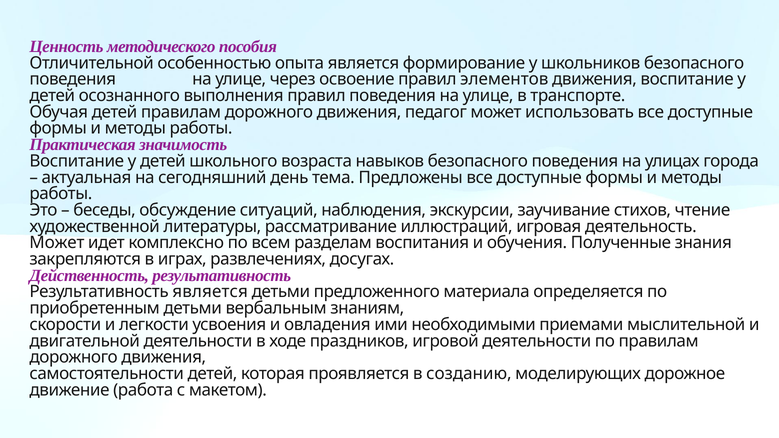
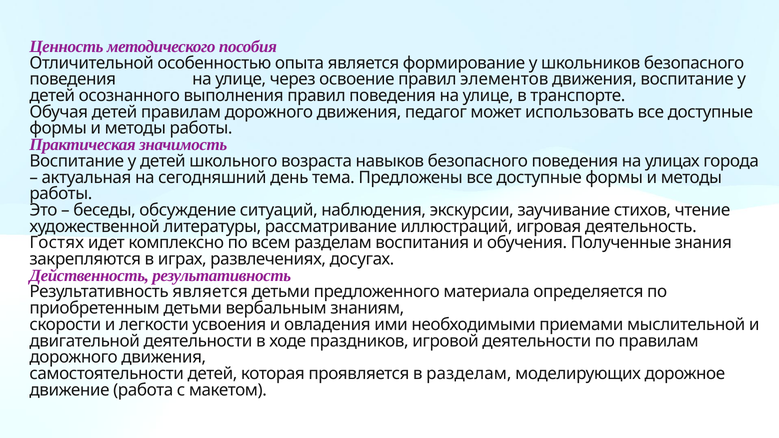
Может at (57, 243): Может -> Гостях
в созданию: созданию -> разделам
